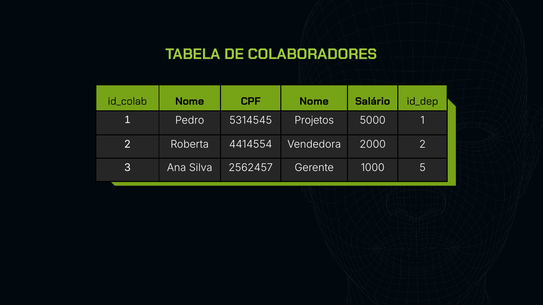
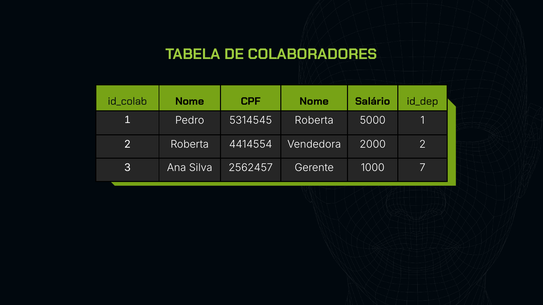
5314545 Projetos: Projetos -> Roberta
5: 5 -> 7
